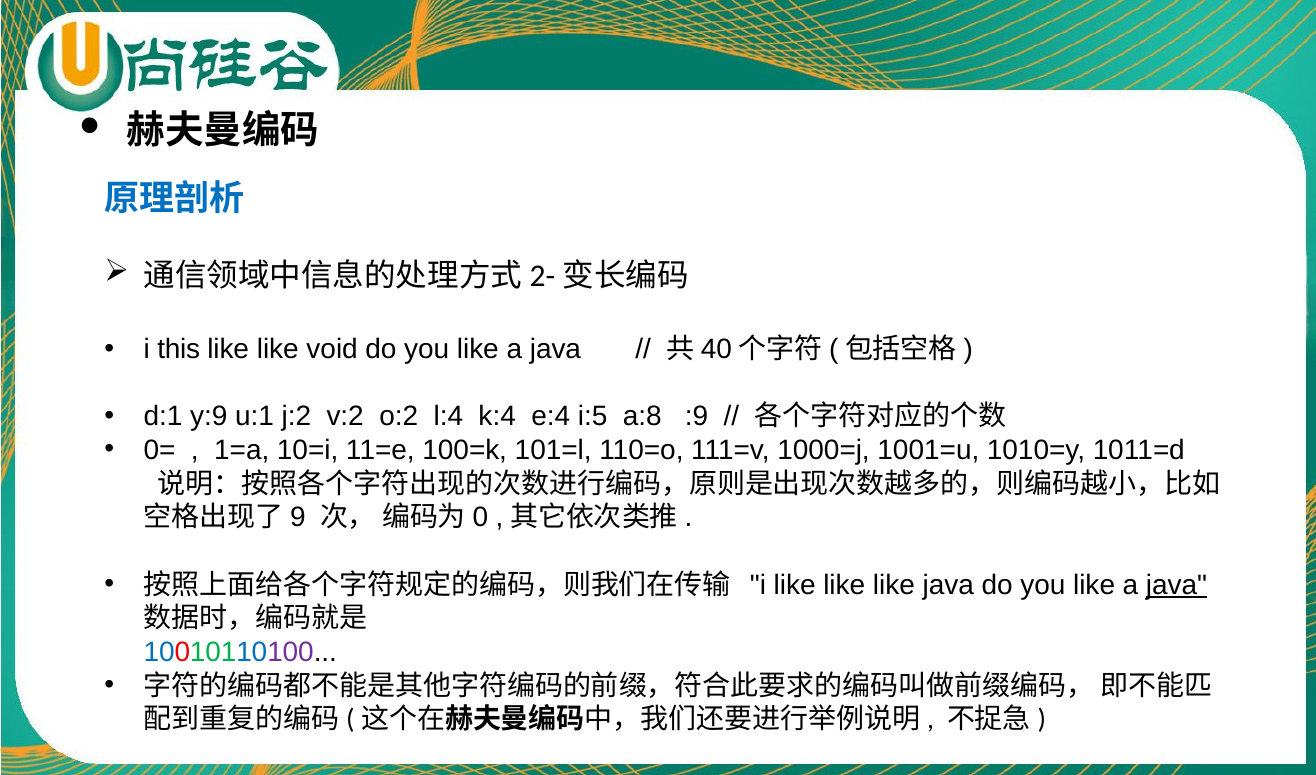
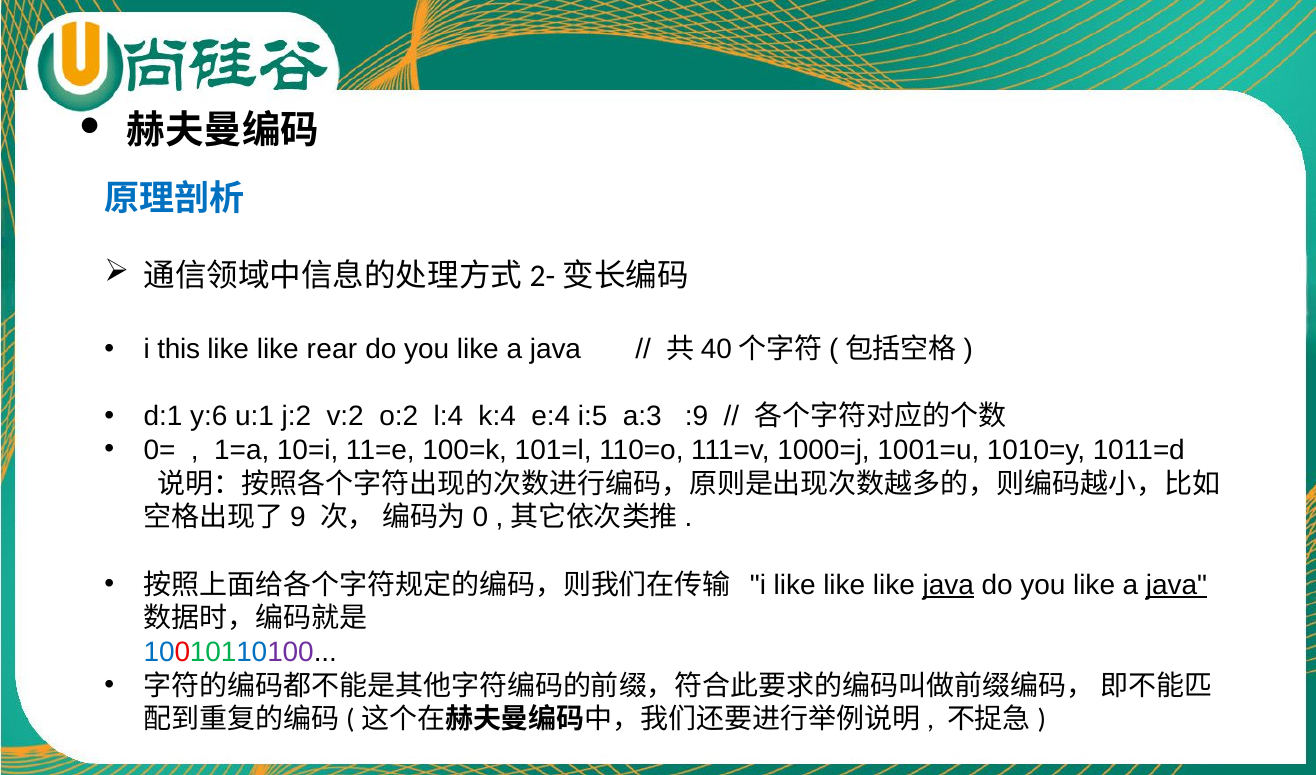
void: void -> rear
y:9: y:9 -> y:6
a:8: a:8 -> a:3
java at (948, 585) underline: none -> present
